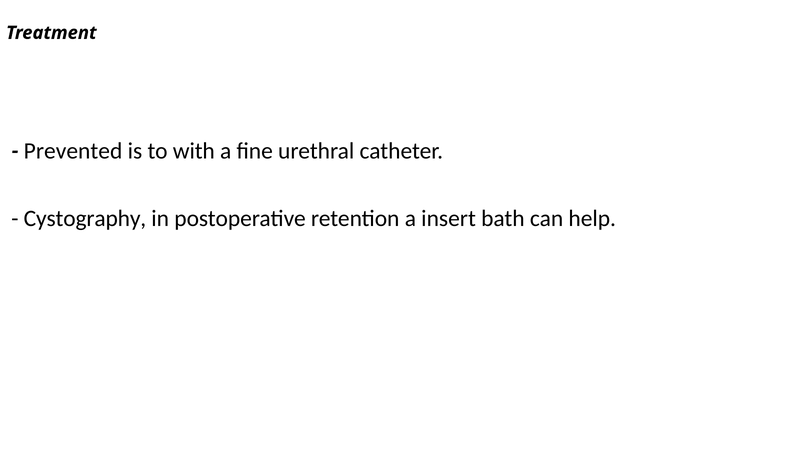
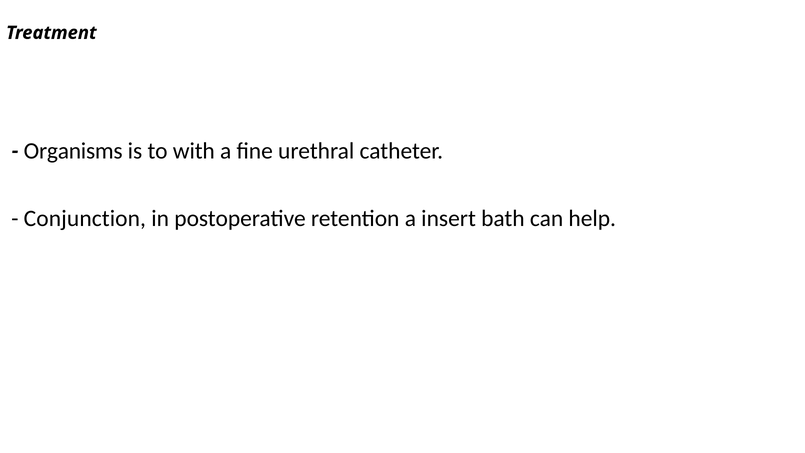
Prevented: Prevented -> Organisms
Cystography: Cystography -> Conjunction
